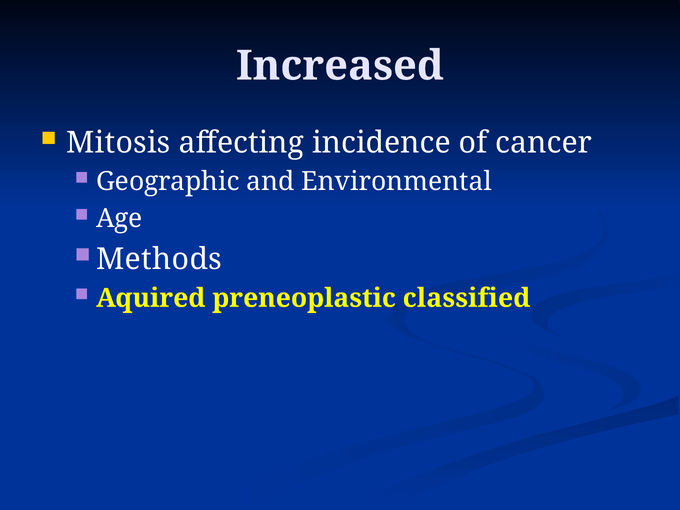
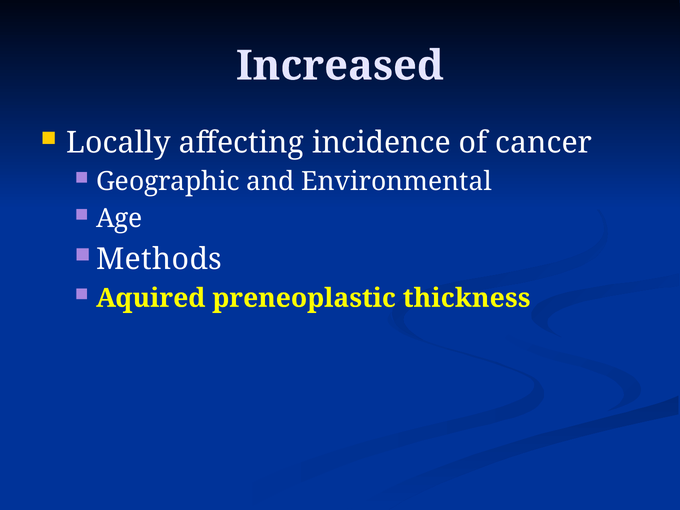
Mitosis: Mitosis -> Locally
classified: classified -> thickness
